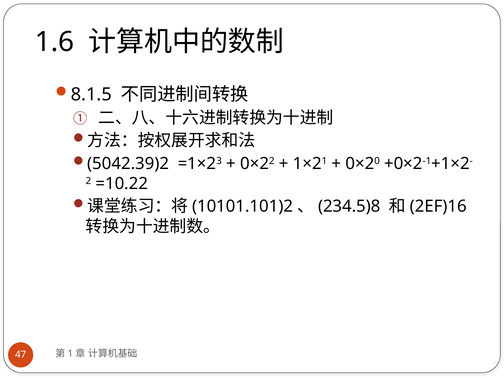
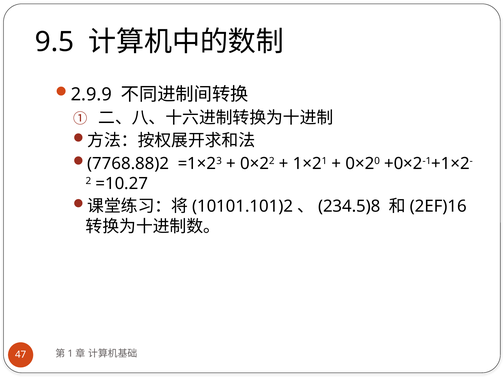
1.6: 1.6 -> 9.5
8.1.5: 8.1.5 -> 2.9.9
5042.39)2: 5042.39)2 -> 7768.88)2
=10.22: =10.22 -> =10.27
